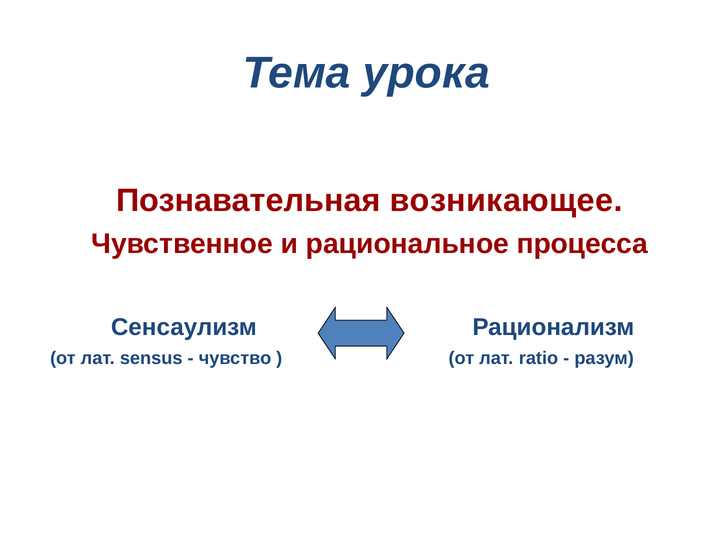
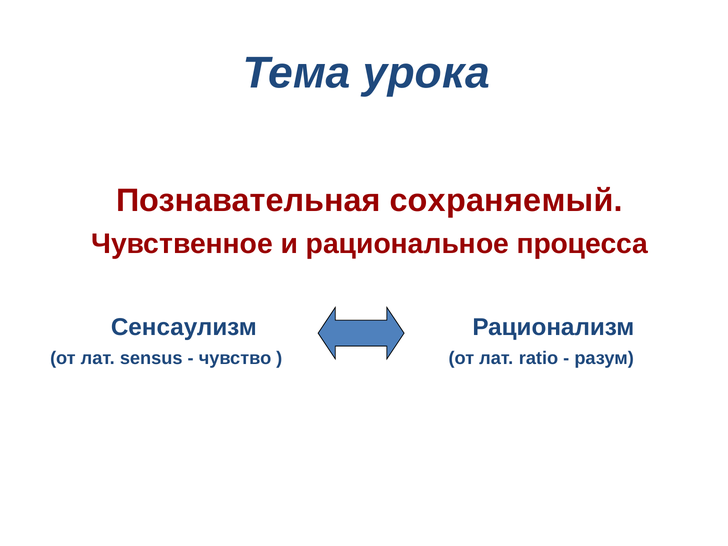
возникающее: возникающее -> сохраняемый
